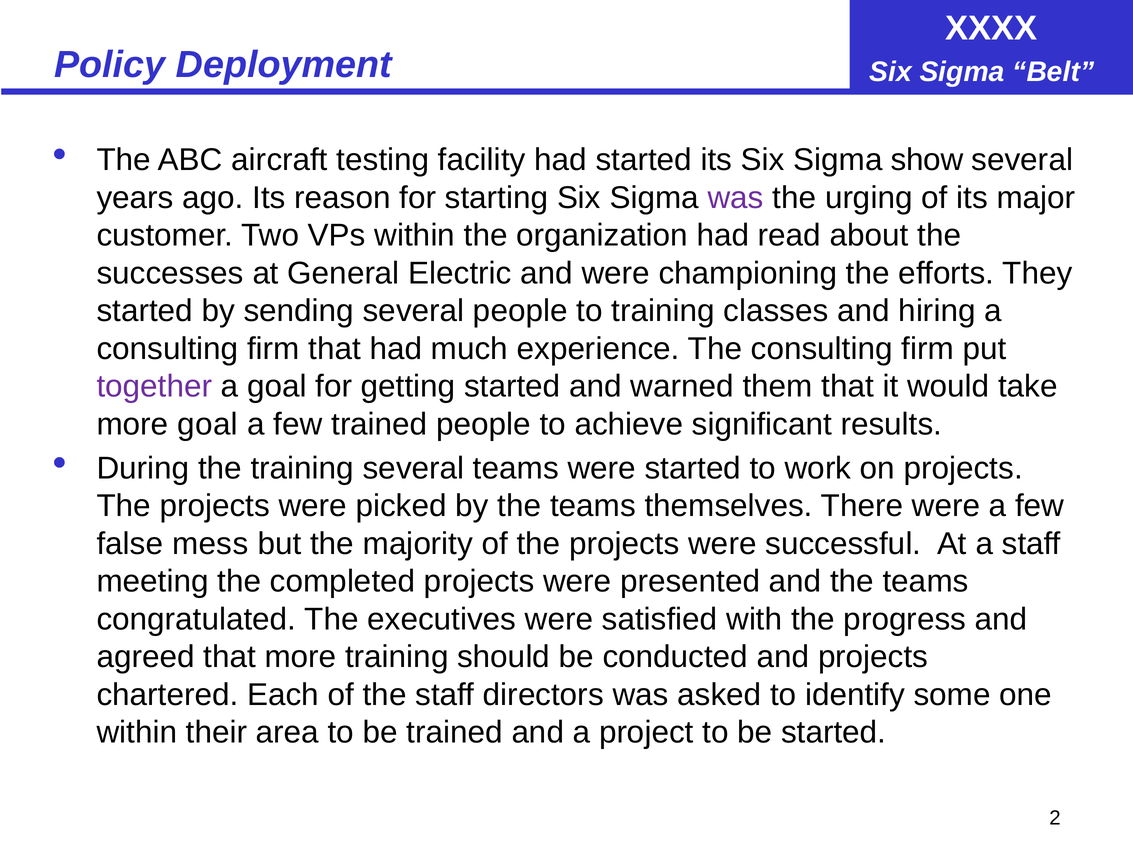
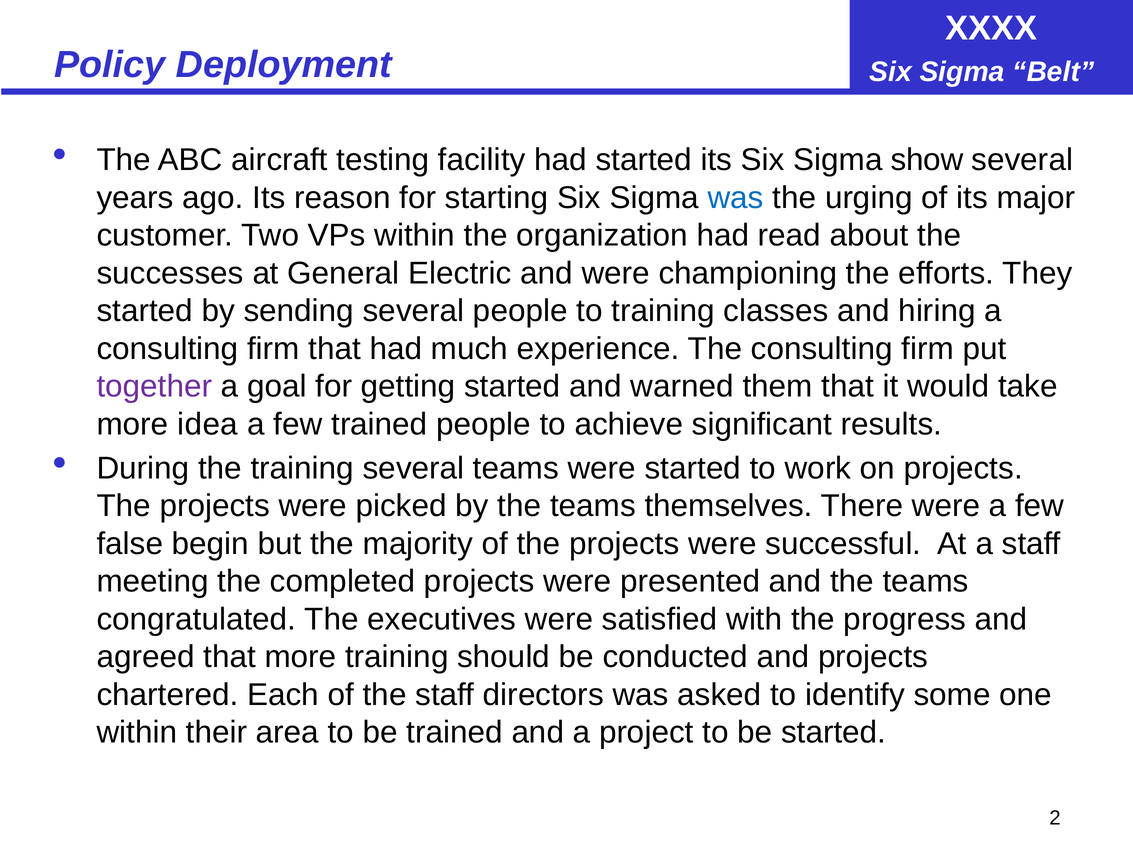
was at (736, 198) colour: purple -> blue
more goal: goal -> idea
mess: mess -> begin
